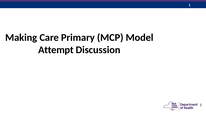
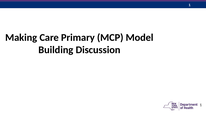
Attempt: Attempt -> Building
